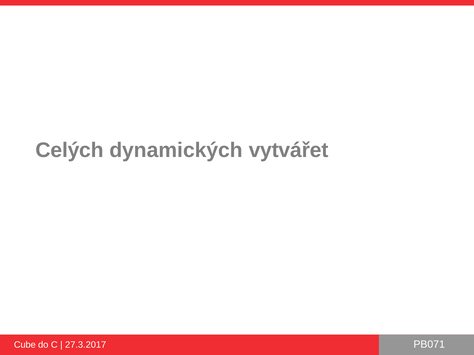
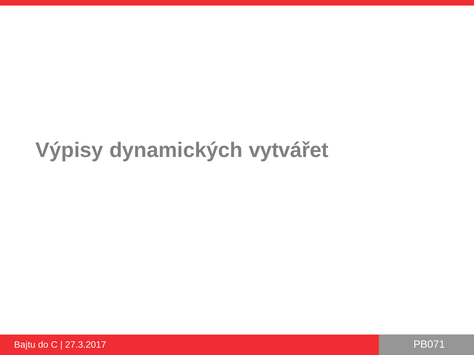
Celých: Celých -> Výpisy
Cube: Cube -> Bajtu
